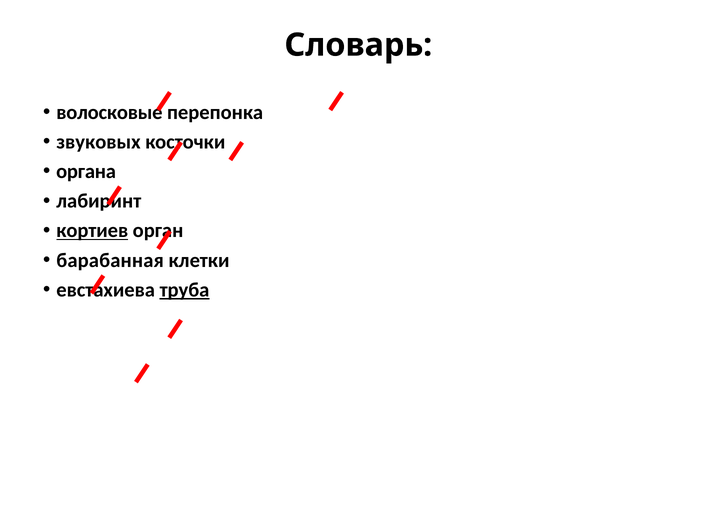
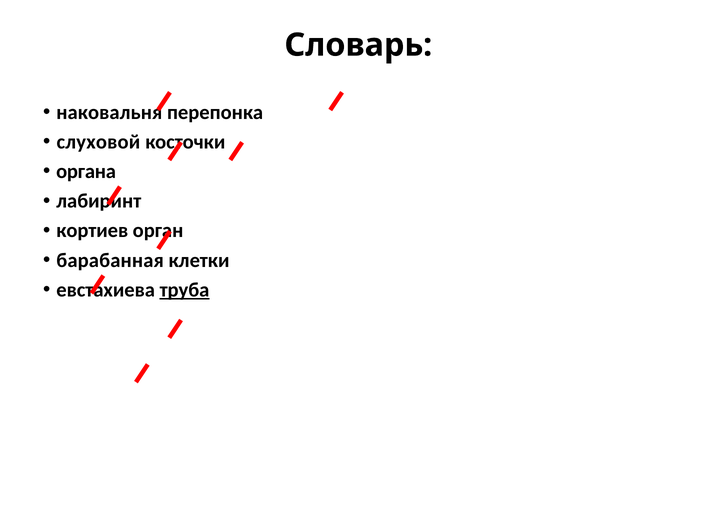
волосковые: волосковые -> наковальня
звуковых: звуковых -> слуховой
кортиев underline: present -> none
